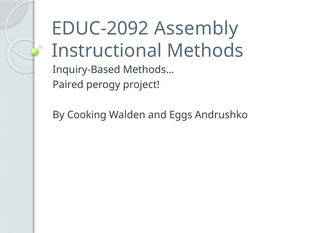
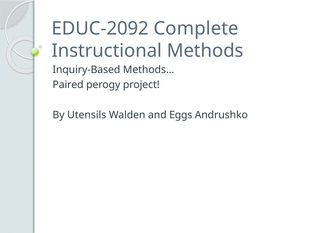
Assembly: Assembly -> Complete
Cooking: Cooking -> Utensils
